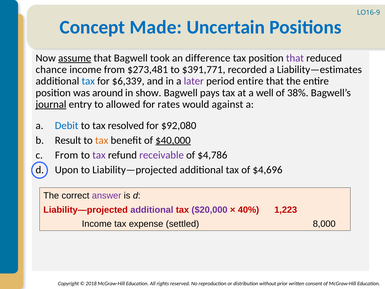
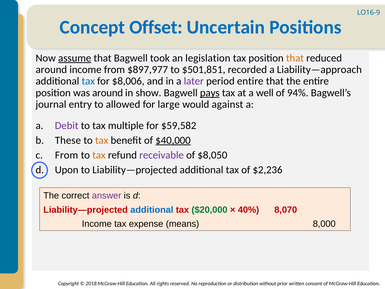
Made: Made -> Offset
difference: difference -> legislation
that at (295, 58) colour: purple -> orange
chance at (51, 70): chance -> around
$273,481: $273,481 -> $897,977
$391,771: $391,771 -> $501,851
Liability—estimates: Liability—estimates -> Liability—approach
$6,339: $6,339 -> $8,006
pays underline: none -> present
38%: 38% -> 94%
journal underline: present -> none
rates: rates -> large
Debit colour: blue -> purple
resolved: resolved -> multiple
$92,080: $92,080 -> $59,582
Result: Result -> These
tax at (99, 155) colour: purple -> orange
$4,786: $4,786 -> $8,050
$4,696: $4,696 -> $2,236
additional at (152, 210) colour: purple -> blue
$20,000 colour: purple -> green
1,223: 1,223 -> 8,070
settled: settled -> means
